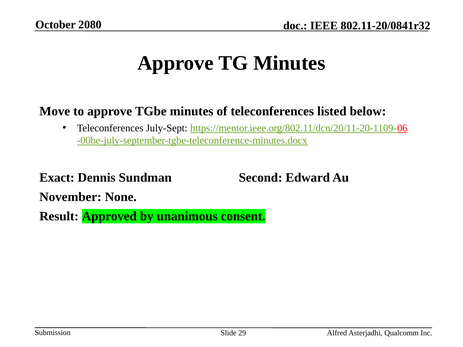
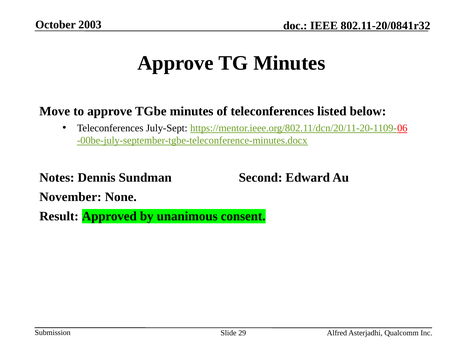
2080: 2080 -> 2003
Exact: Exact -> Notes
